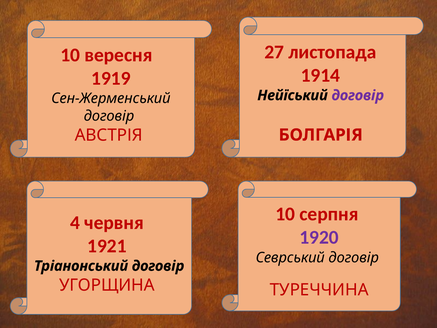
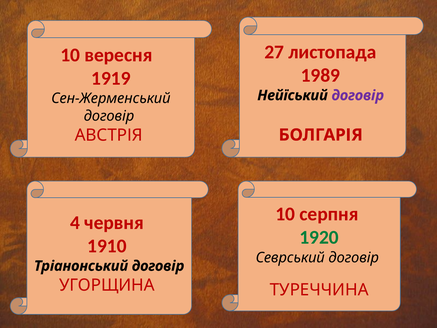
1914: 1914 -> 1989
1920 colour: purple -> green
1921: 1921 -> 1910
